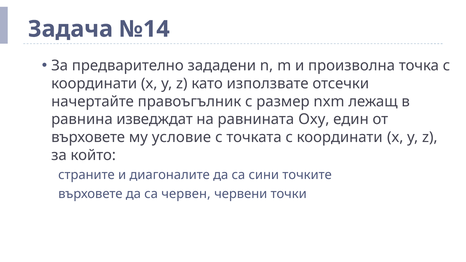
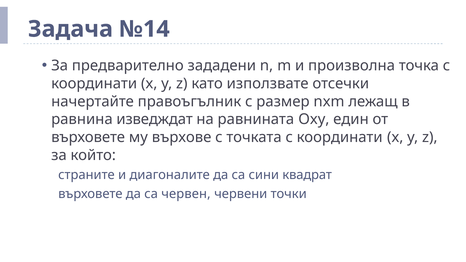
условие: условие -> върхове
точките: точките -> квадрат
